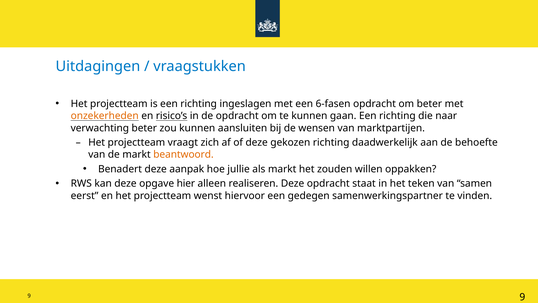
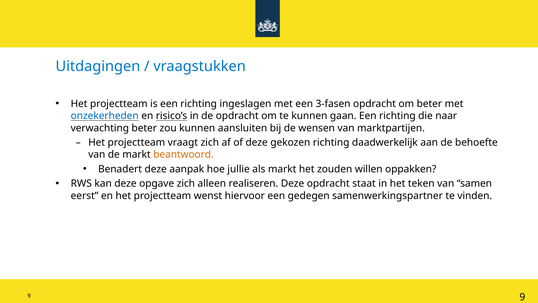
6-fasen: 6-fasen -> 3-fasen
onzekerheden colour: orange -> blue
opgave hier: hier -> zich
